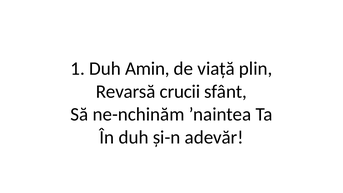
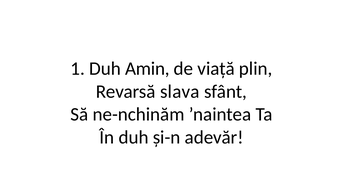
crucii: crucii -> slava
